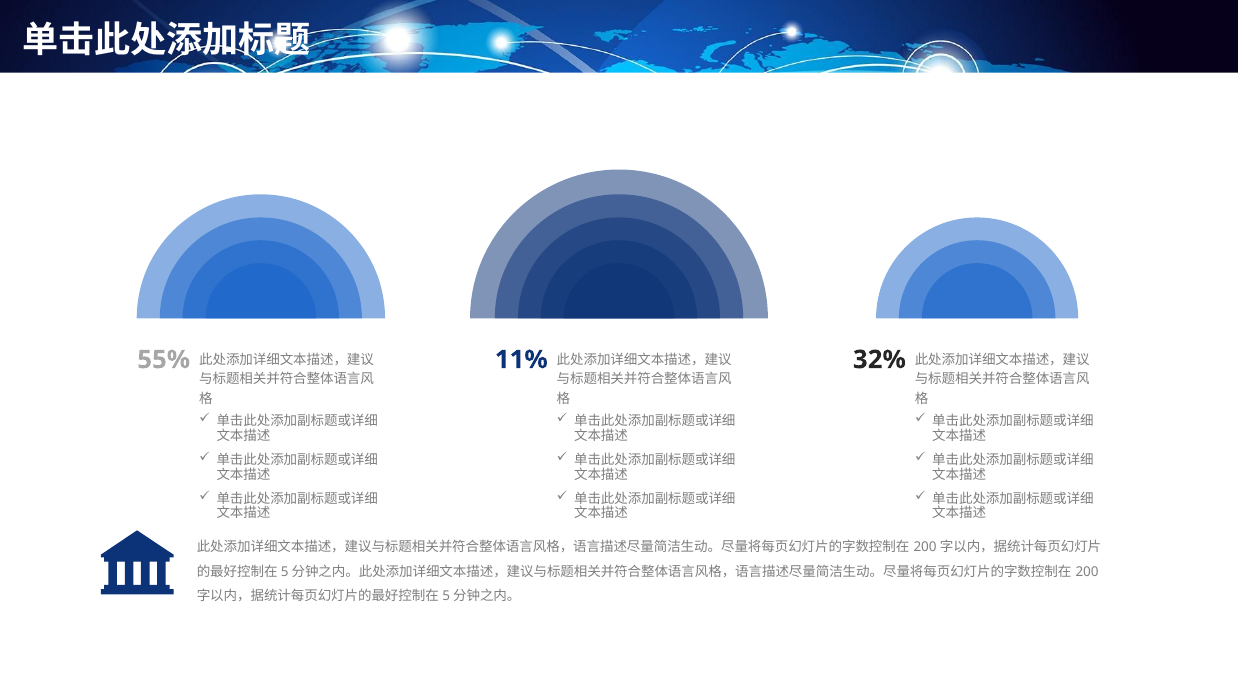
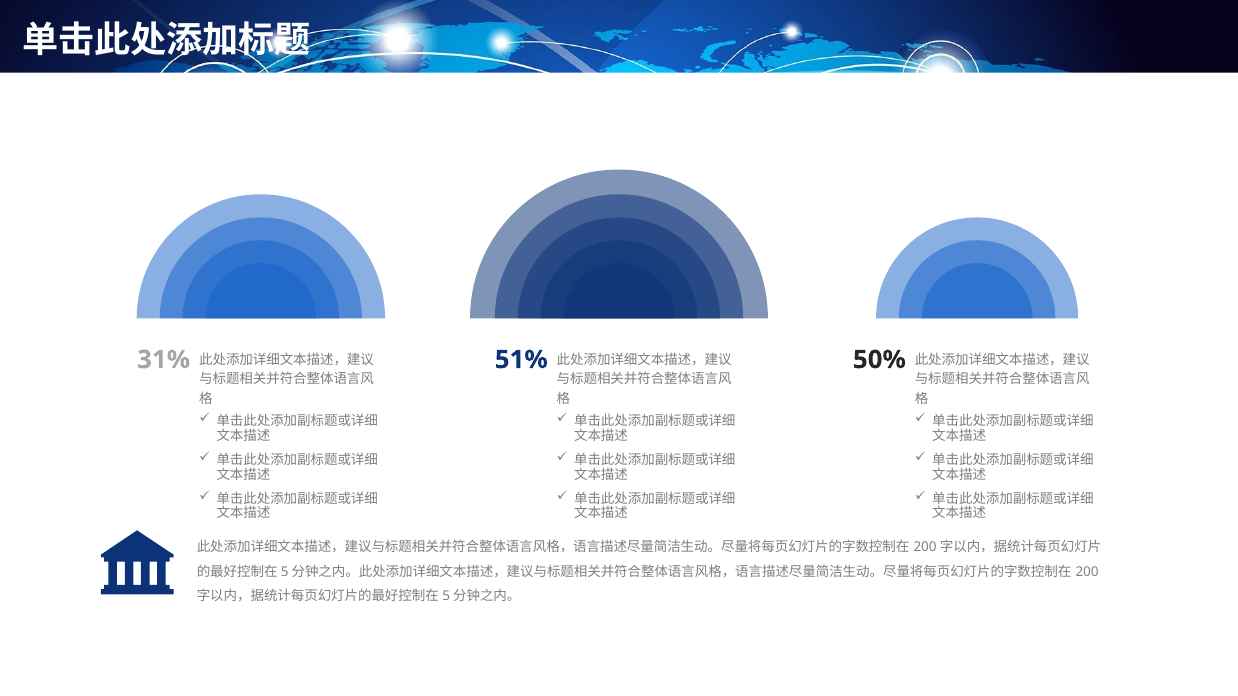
55%: 55% -> 31%
11%: 11% -> 51%
32%: 32% -> 50%
